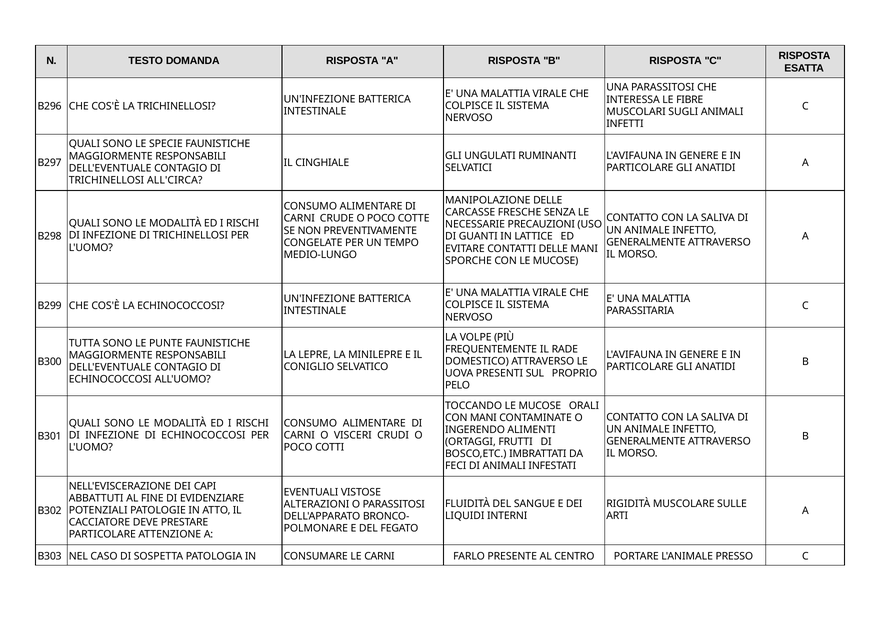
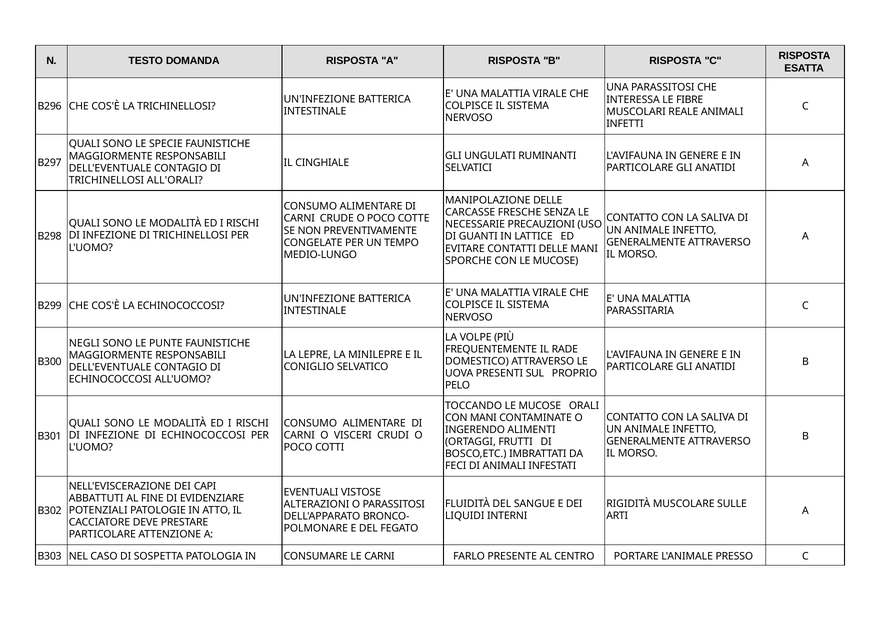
SUGLI: SUGLI -> REALE
ALL'CIRCA: ALL'CIRCA -> ALL'ORALI
TUTTA: TUTTA -> NEGLI
